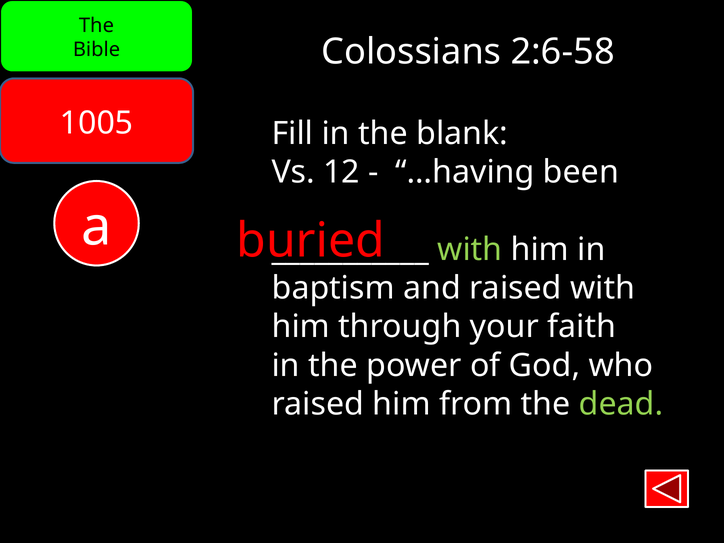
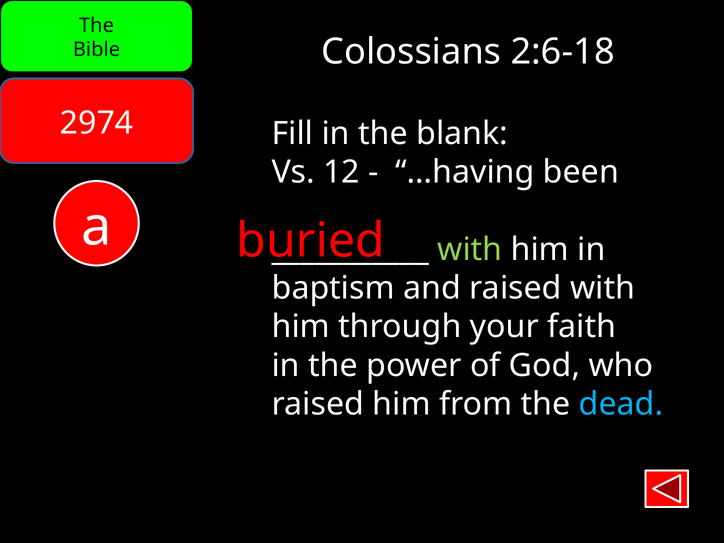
2:6-58: 2:6-58 -> 2:6-18
1005: 1005 -> 2974
dead colour: light green -> light blue
